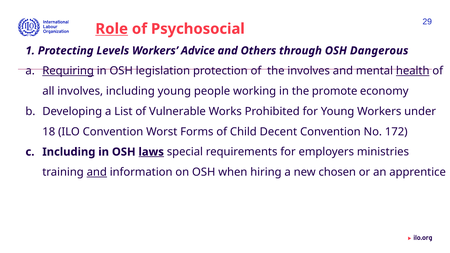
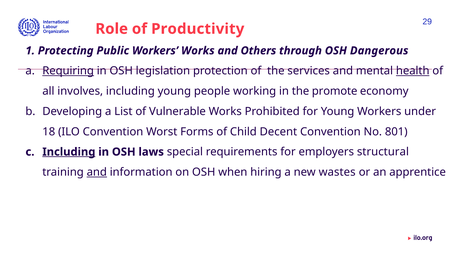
Role underline: present -> none
Psychosocial: Psychosocial -> Productivity
Levels: Levels -> Public
Workers Advice: Advice -> Works
the involves: involves -> services
172: 172 -> 801
Including at (69, 152) underline: none -> present
laws underline: present -> none
ministries: ministries -> structural
chosen: chosen -> wastes
